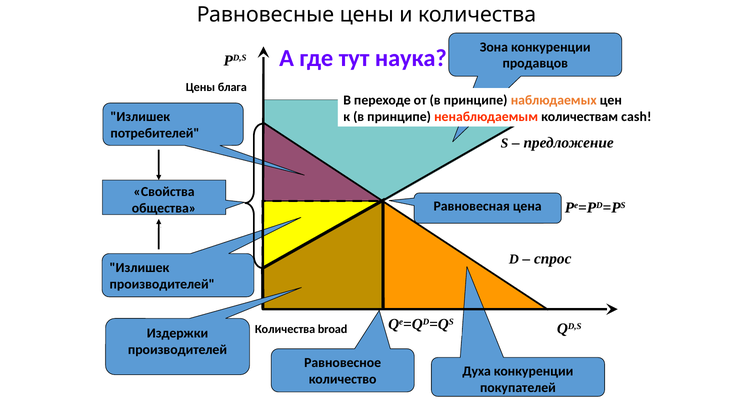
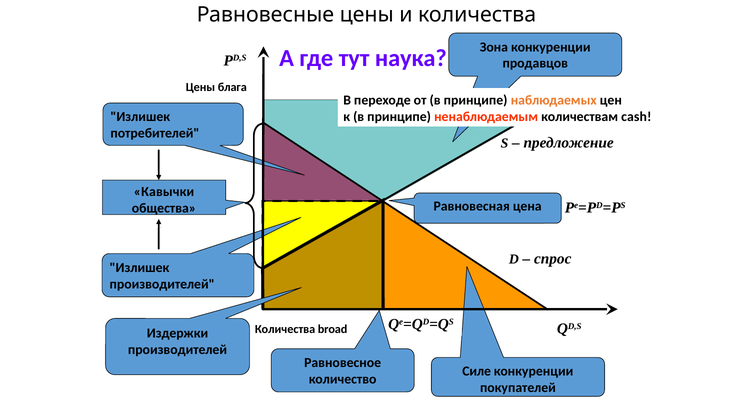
Свойства: Свойства -> Кавычки
Духа: Духа -> Силе
